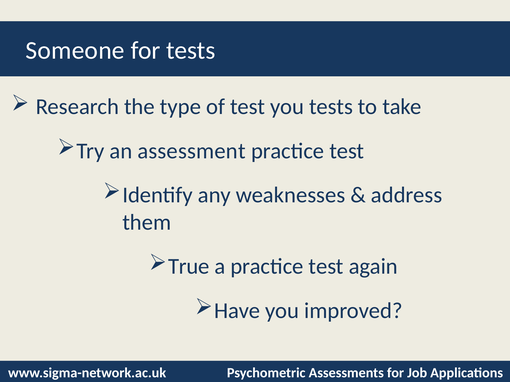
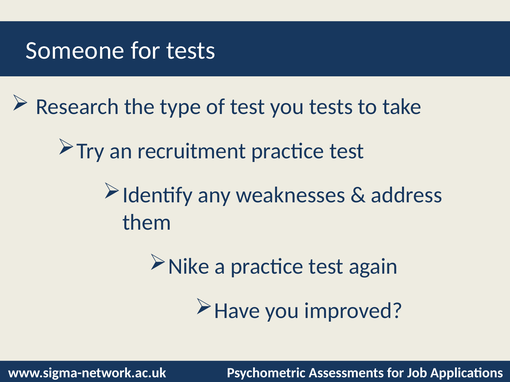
assessment: assessment -> recruitment
True: True -> Nike
